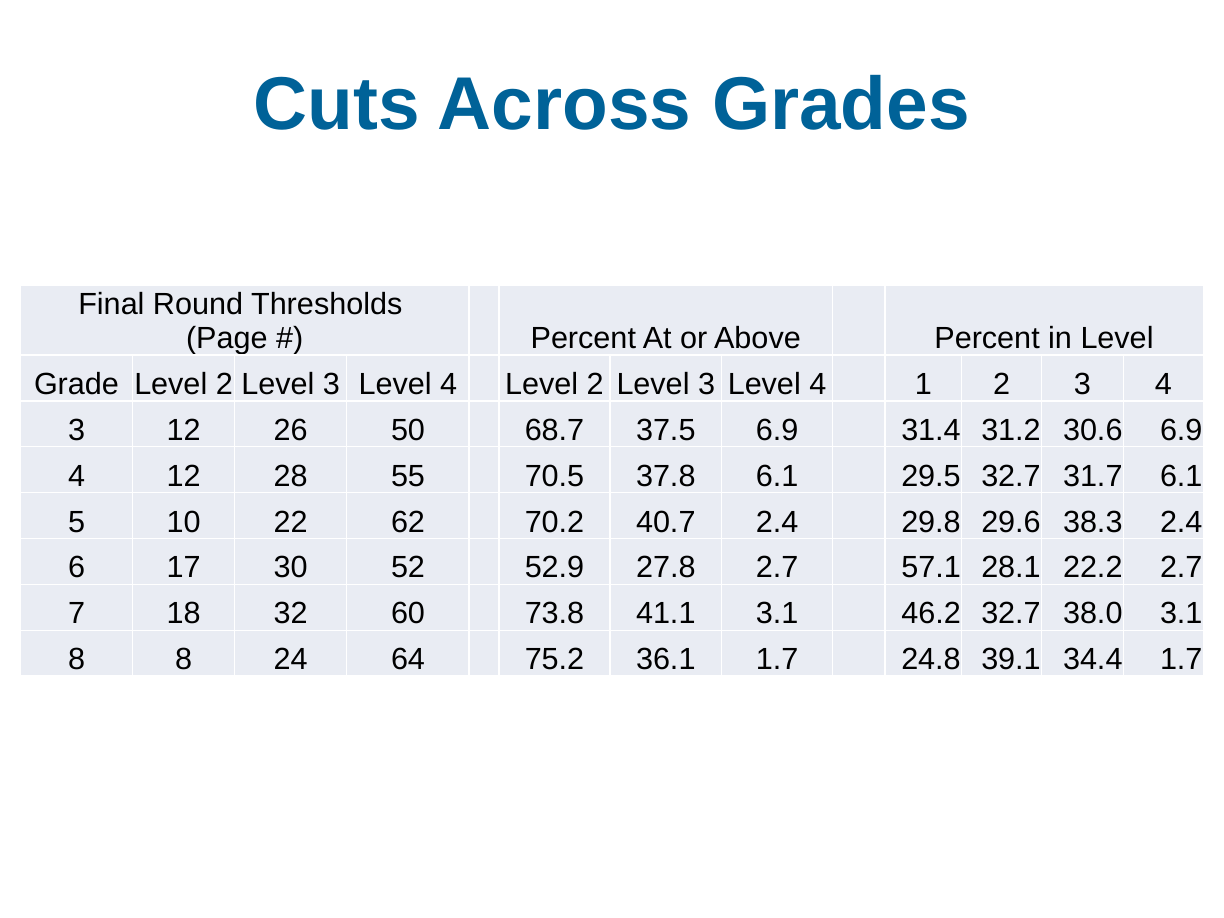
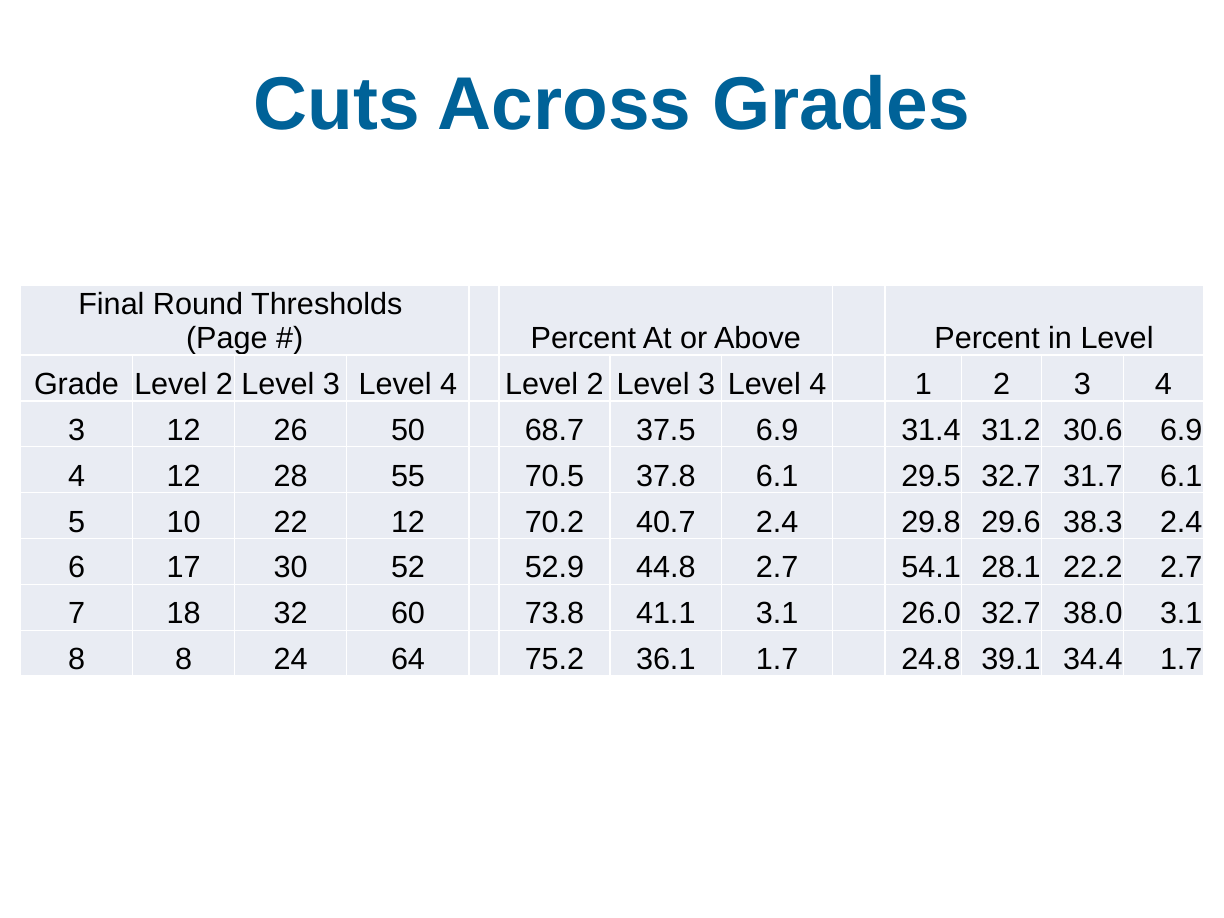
22 62: 62 -> 12
27.8: 27.8 -> 44.8
57.1: 57.1 -> 54.1
46.2: 46.2 -> 26.0
